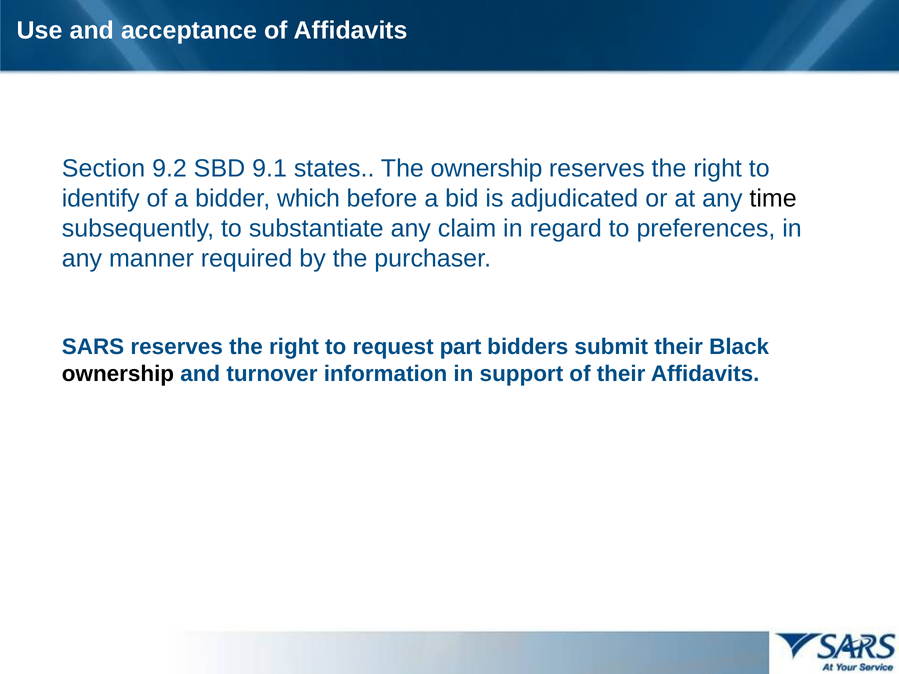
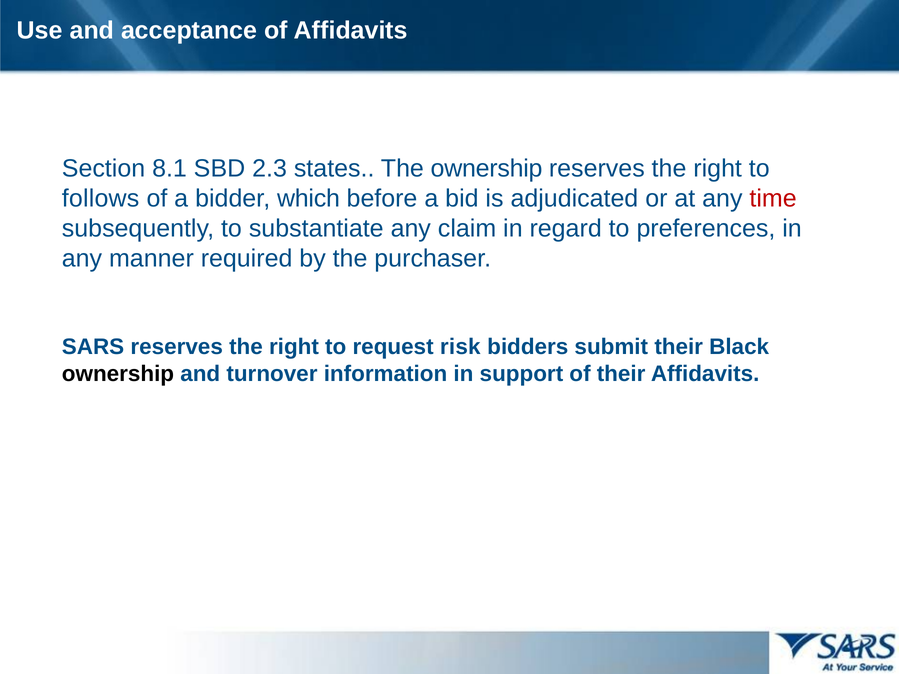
9.2: 9.2 -> 8.1
9.1: 9.1 -> 2.3
identify: identify -> follows
time colour: black -> red
part: part -> risk
